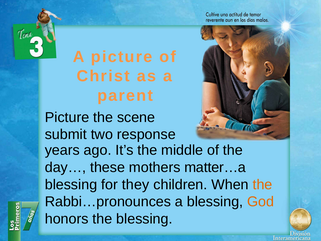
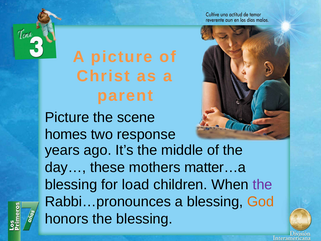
submit: submit -> homes
they: they -> load
the at (263, 184) colour: orange -> purple
